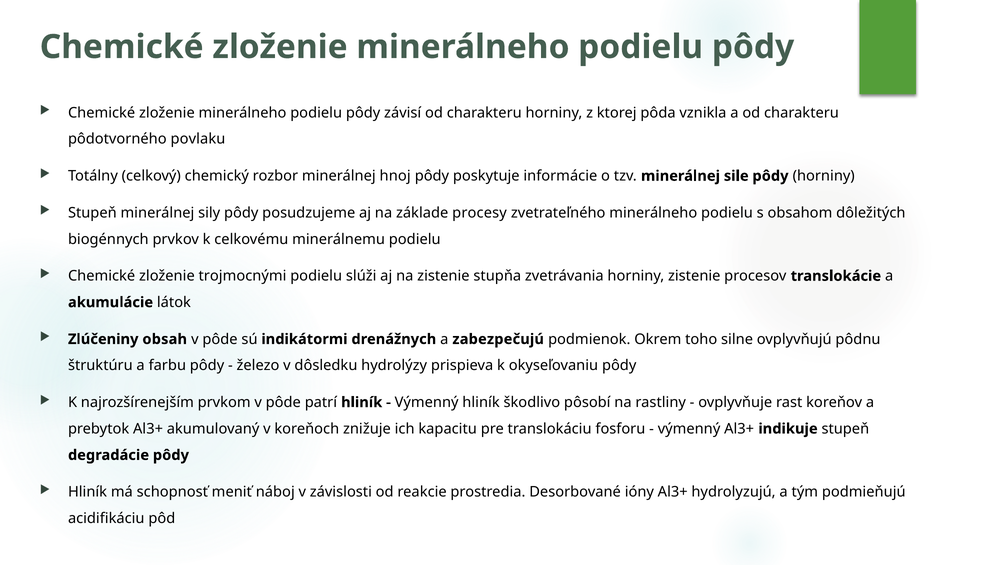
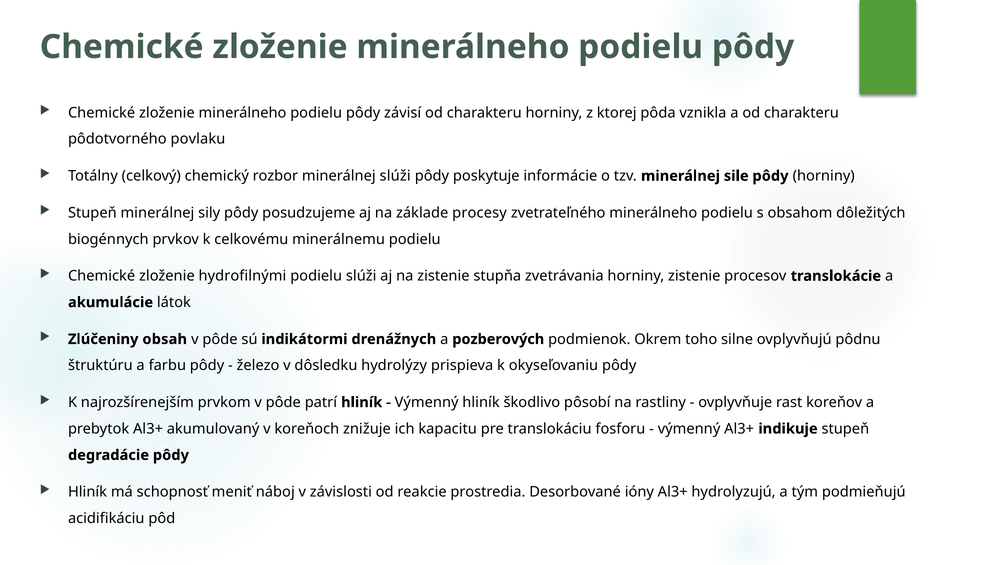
minerálnej hnoj: hnoj -> slúži
trojmocnými: trojmocnými -> hydrofilnými
zabezpečujú: zabezpečujú -> pozberových
